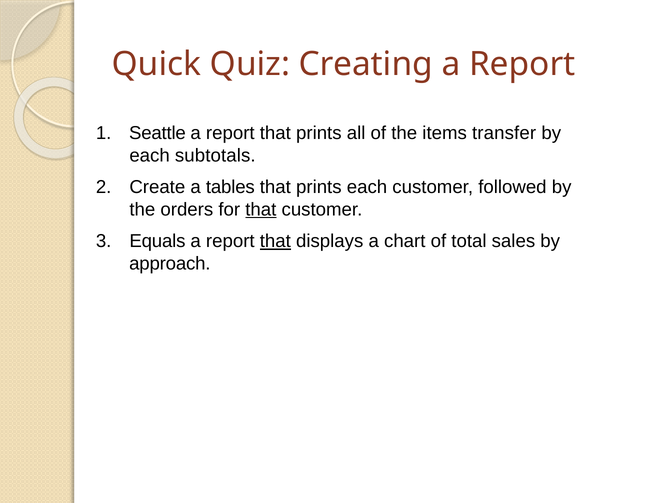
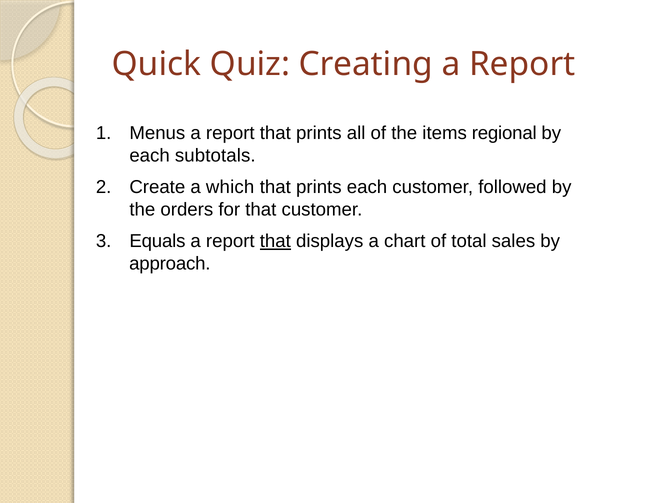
Seattle: Seattle -> Menus
transfer: transfer -> regional
tables: tables -> which
that at (261, 209) underline: present -> none
